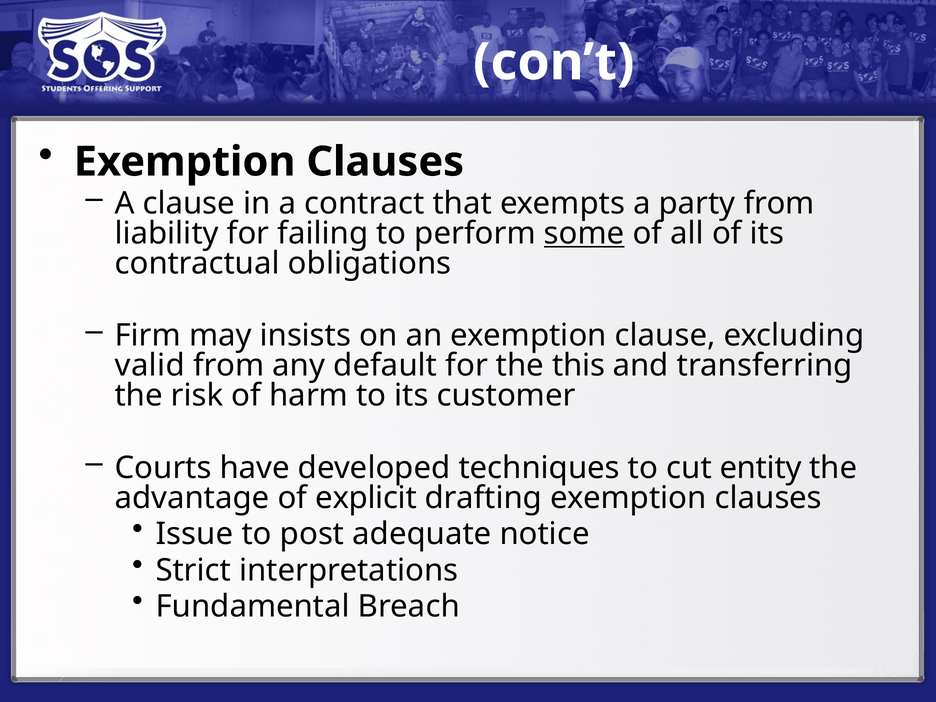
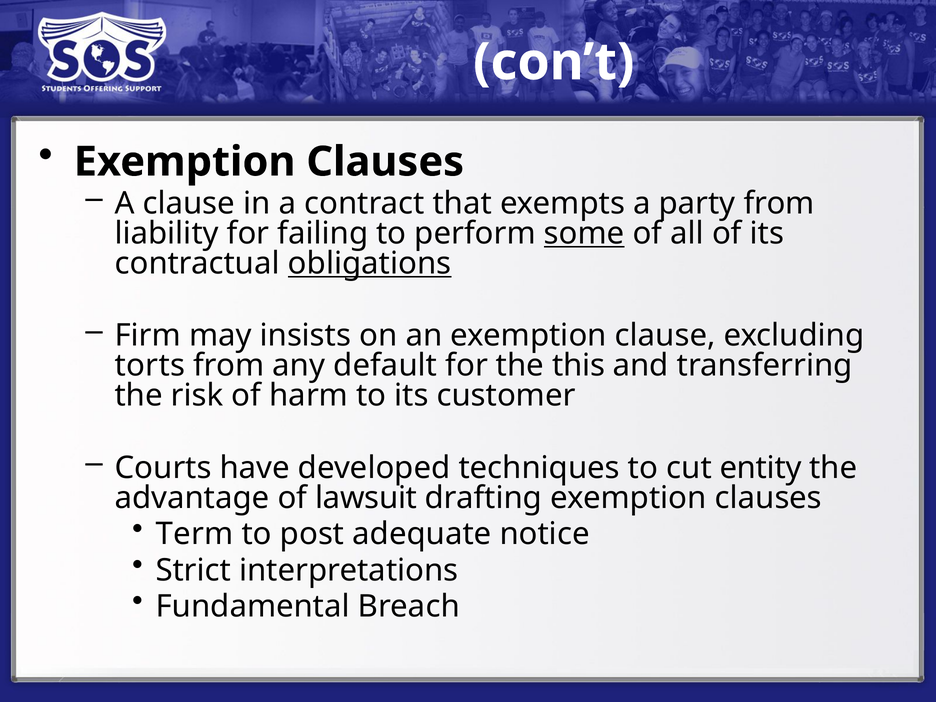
obligations underline: none -> present
valid: valid -> torts
explicit: explicit -> lawsuit
Issue: Issue -> Term
